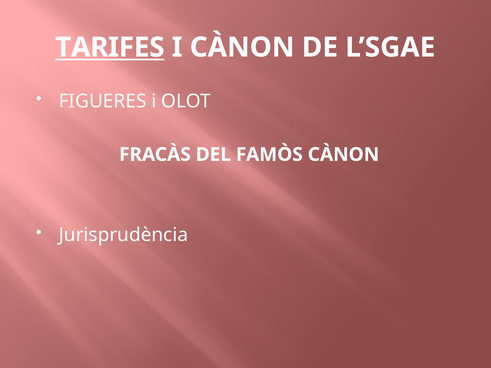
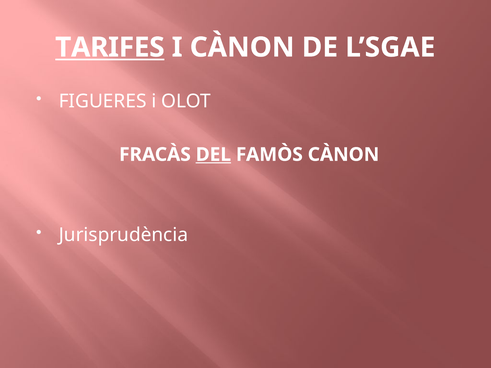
DEL underline: none -> present
